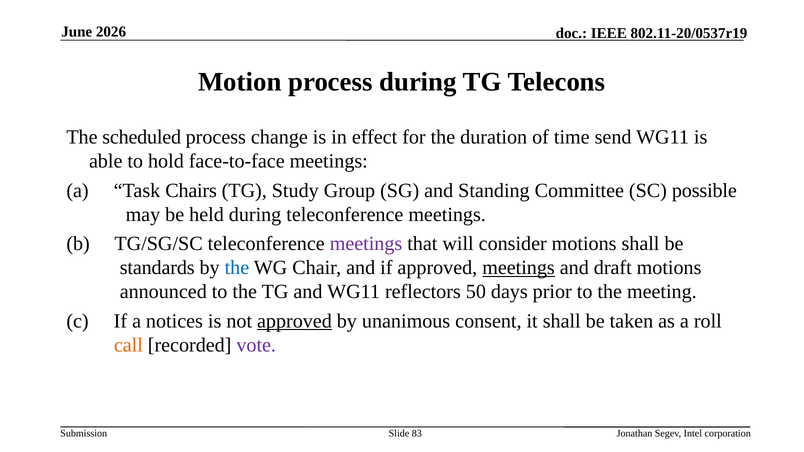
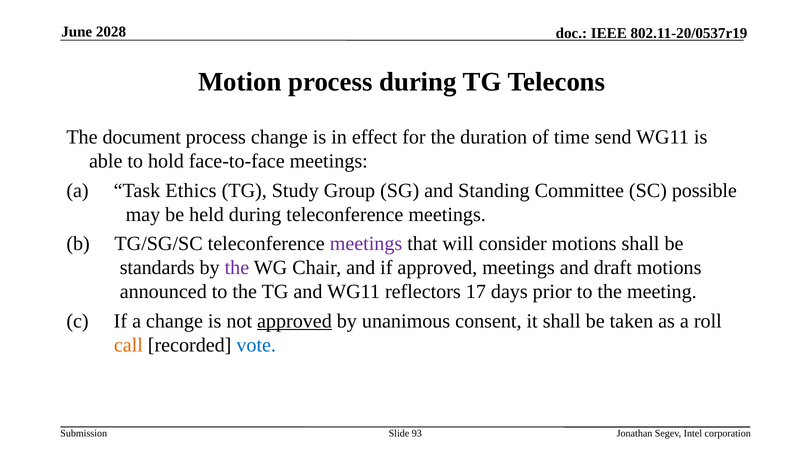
2026: 2026 -> 2028
scheduled: scheduled -> document
Chairs: Chairs -> Ethics
the at (237, 268) colour: blue -> purple
meetings at (519, 268) underline: present -> none
50: 50 -> 17
a notices: notices -> change
vote colour: purple -> blue
83: 83 -> 93
